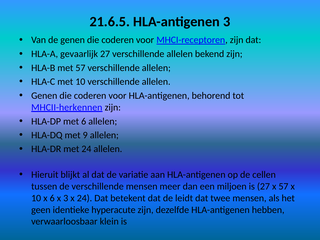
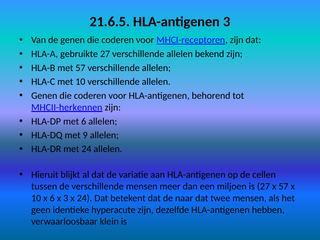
gevaarlijk: gevaarlijk -> gebruikte
leidt: leidt -> naar
